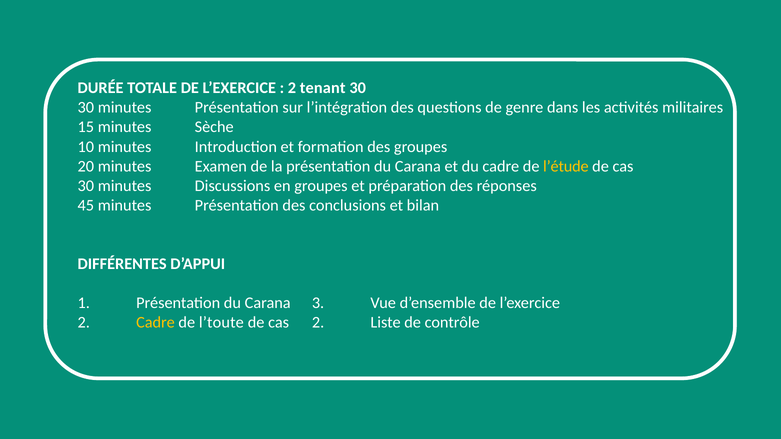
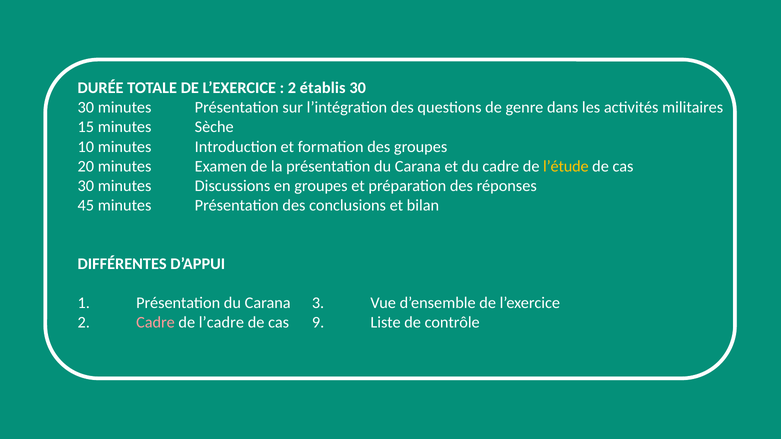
tenant: tenant -> établis
Cadre at (155, 323) colour: yellow -> pink
l’toute: l’toute -> l’cadre
cas 2: 2 -> 9
